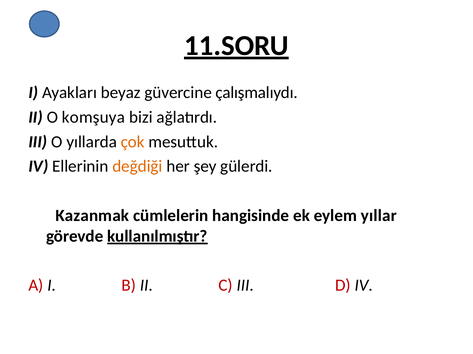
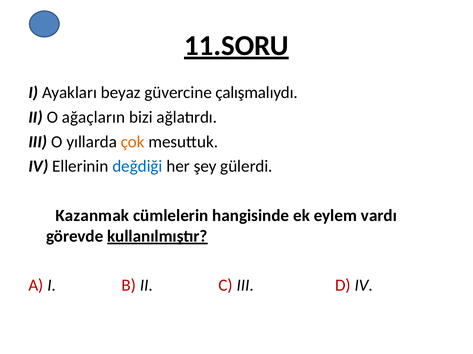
komşuya: komşuya -> ağaçların
değdiği colour: orange -> blue
yıllar: yıllar -> vardı
